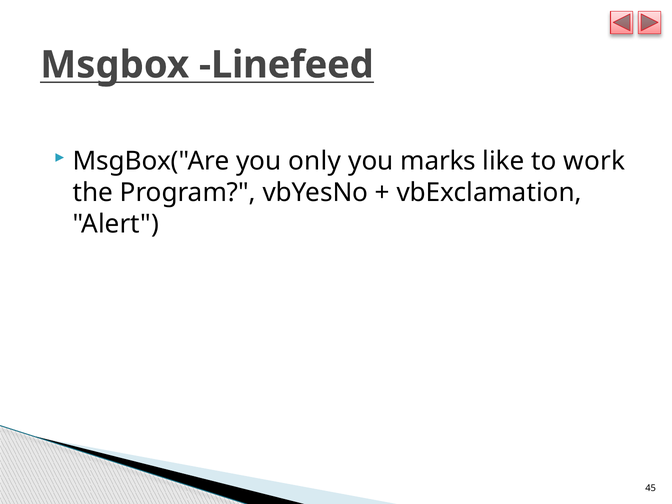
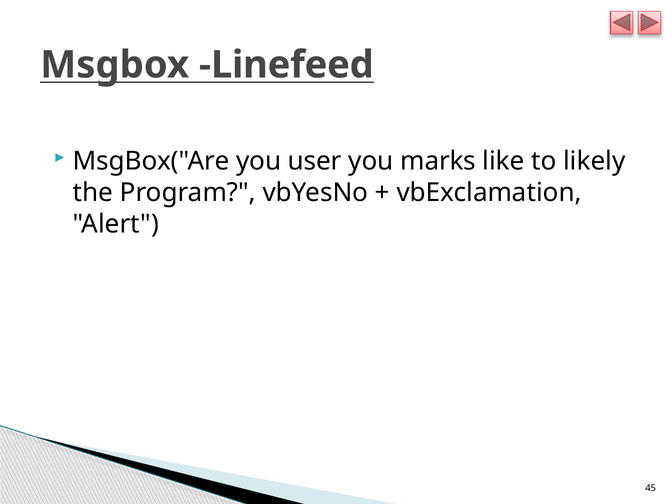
only: only -> user
work: work -> likely
